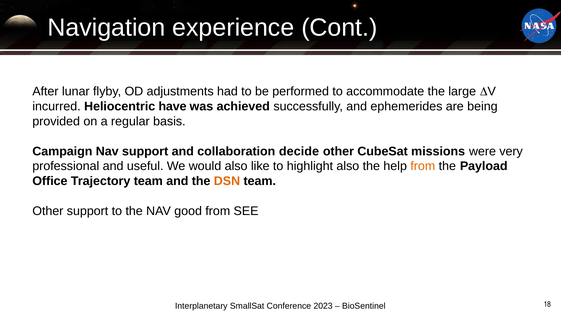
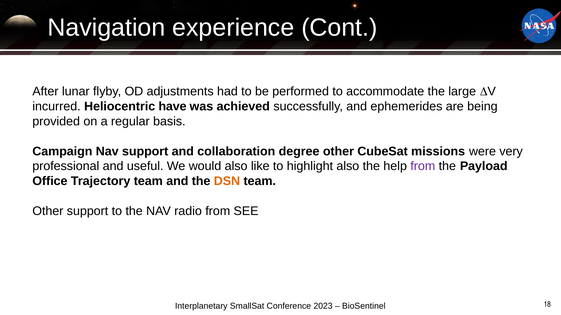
decide: decide -> degree
from at (423, 166) colour: orange -> purple
good: good -> radio
